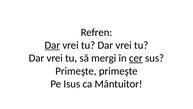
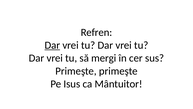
cer underline: present -> none
